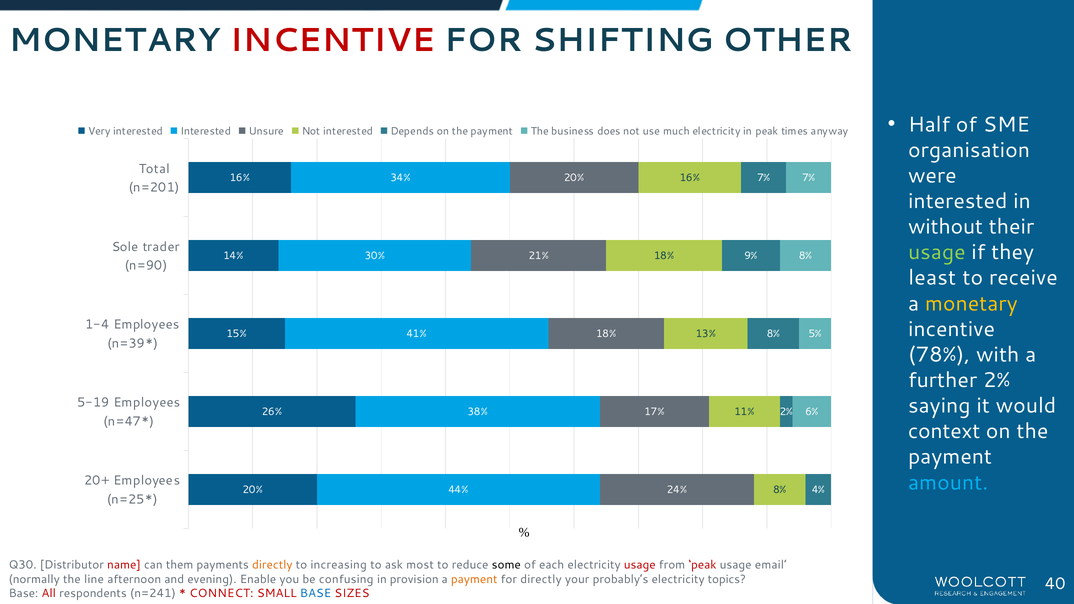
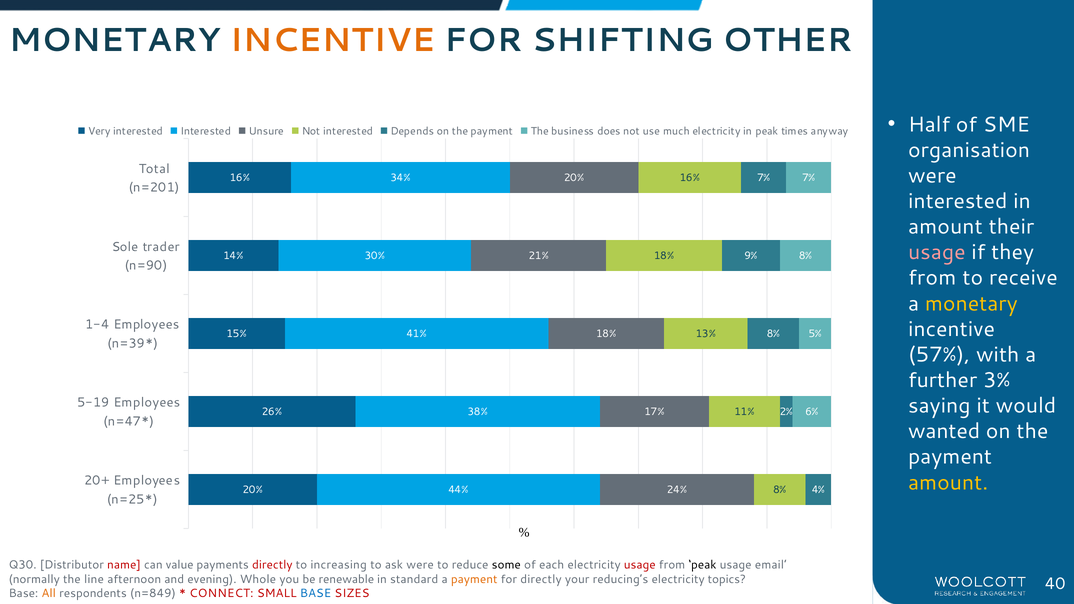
INCENTIVE at (332, 40) colour: red -> orange
without at (946, 227): without -> amount
usage at (937, 252) colour: light green -> pink
least at (932, 278): least -> from
78%: 78% -> 57%
further 2%: 2% -> 3%
context: context -> wanted
amount at (948, 483) colour: light blue -> yellow
them: them -> value
directly at (272, 565) colour: orange -> red
ask most: most -> were
peak at (702, 565) colour: red -> black
Enable: Enable -> Whole
confusing: confusing -> renewable
provision: provision -> standard
probably’s: probably’s -> reducing’s
All colour: red -> orange
n=241: n=241 -> n=849
